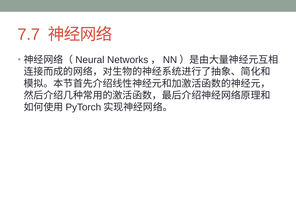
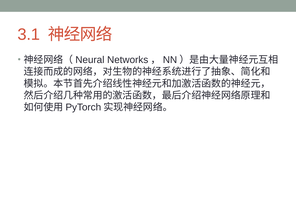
7.7: 7.7 -> 3.1
